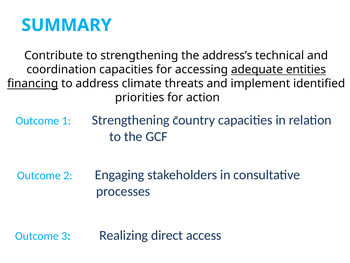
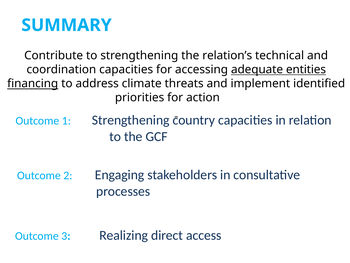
address’s: address’s -> relation’s
